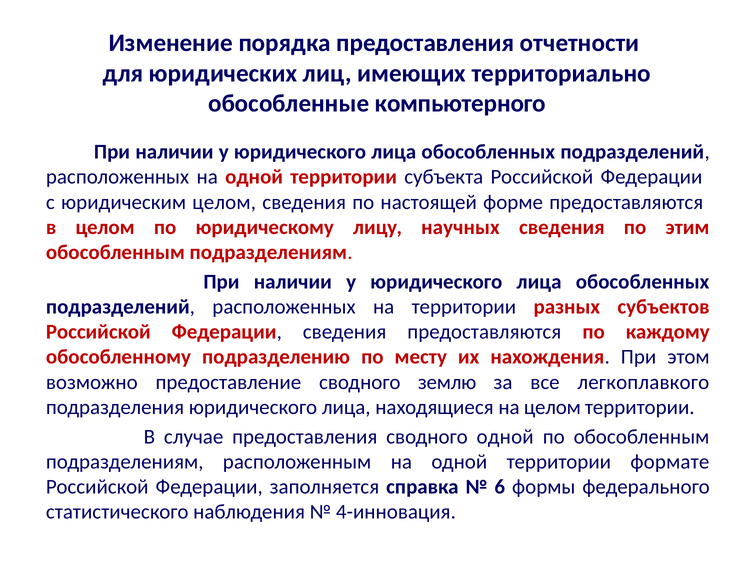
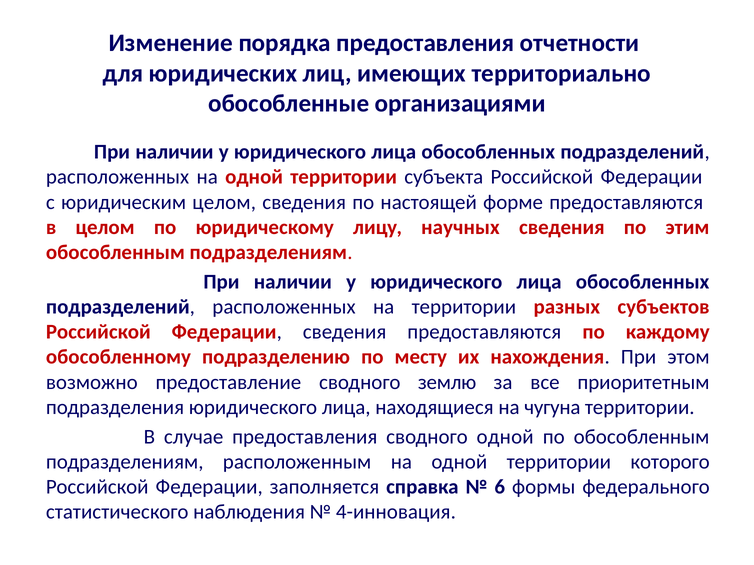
компьютерного: компьютерного -> организациями
легкоплавкого: легкоплавкого -> приоритетным
на целом: целом -> чугуна
формате: формате -> которого
